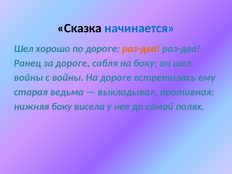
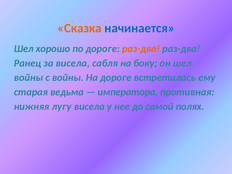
Сказка colour: black -> orange
за дороге: дороге -> висела
выкладывал: выкладывал -> императора
нижняя боку: боку -> лугу
